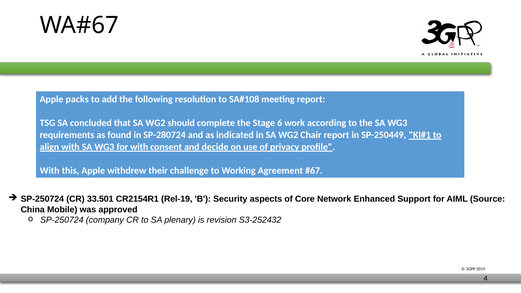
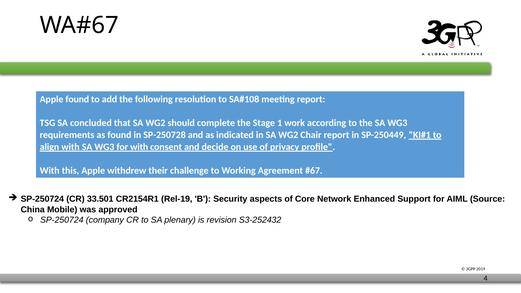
Apple packs: packs -> found
6: 6 -> 1
SP-280724: SP-280724 -> SP-250728
